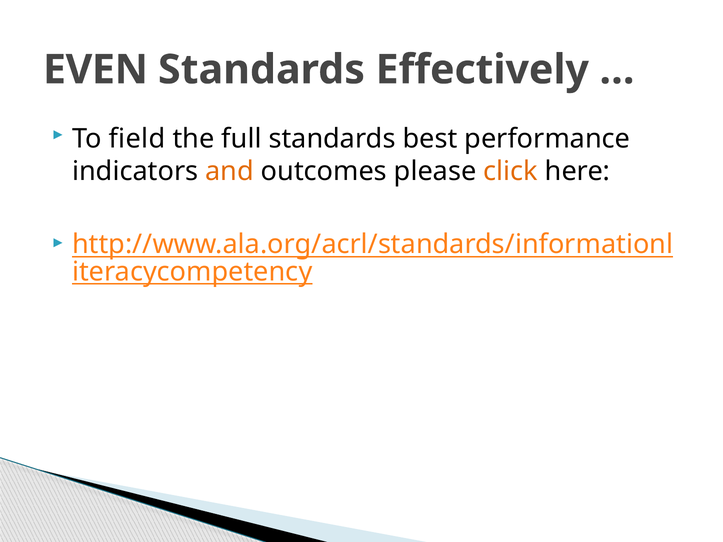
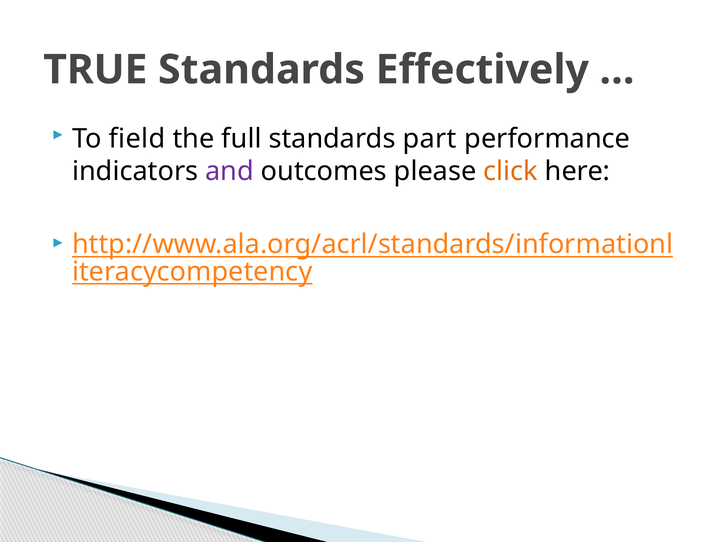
EVEN: EVEN -> TRUE
best: best -> part
and colour: orange -> purple
